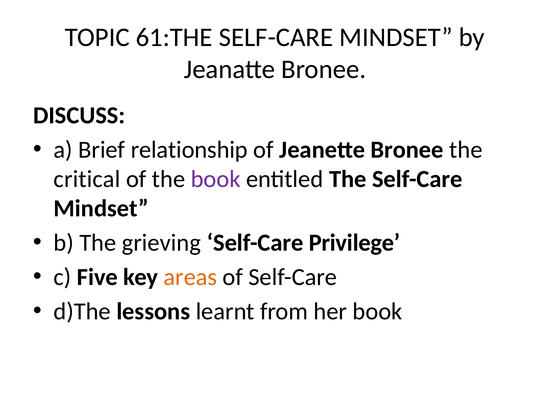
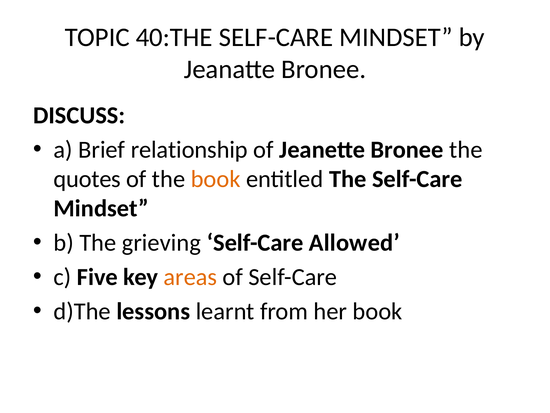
61:THE: 61:THE -> 40:THE
critical: critical -> quotes
book at (216, 179) colour: purple -> orange
Privilege: Privilege -> Allowed
